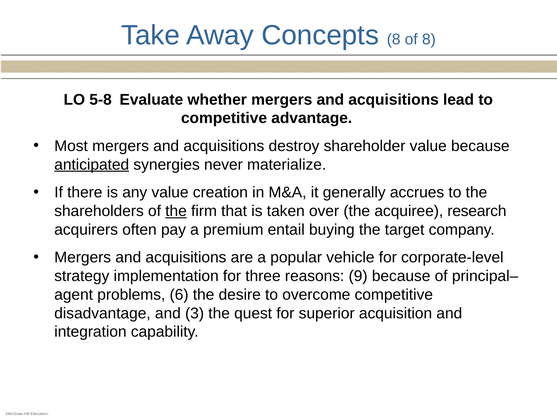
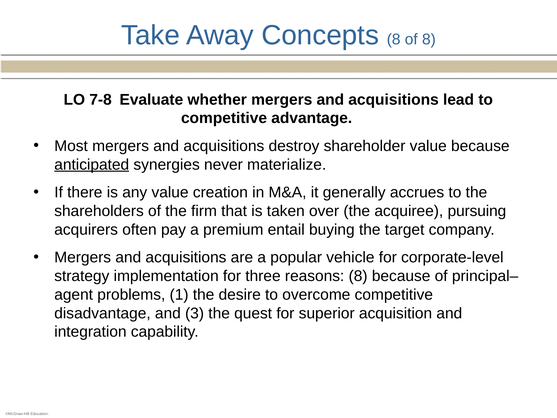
5-8: 5-8 -> 7-8
the at (176, 211) underline: present -> none
research: research -> pursuing
reasons 9: 9 -> 8
6: 6 -> 1
